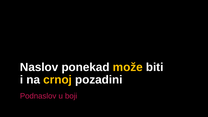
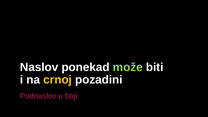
može colour: yellow -> light green
